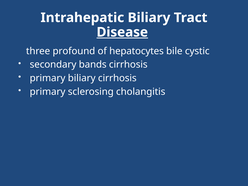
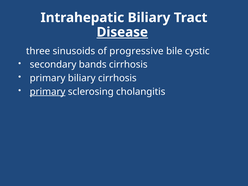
profound: profound -> sinusoids
hepatocytes: hepatocytes -> progressive
primary at (48, 92) underline: none -> present
